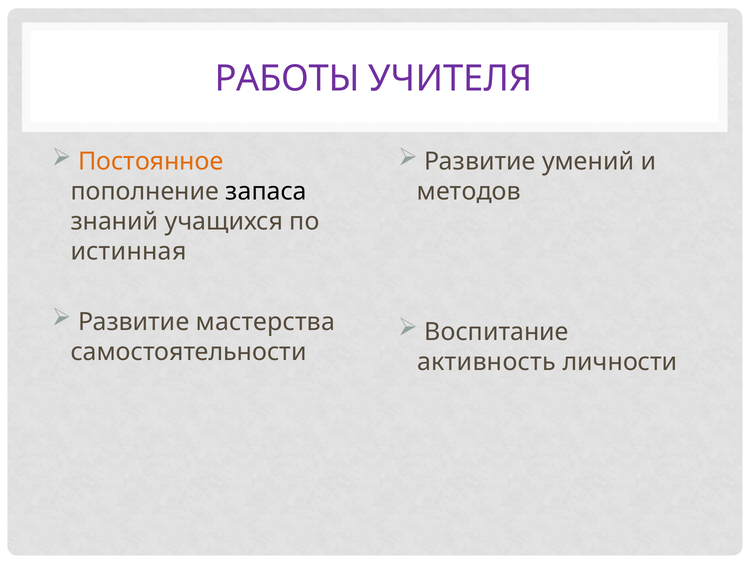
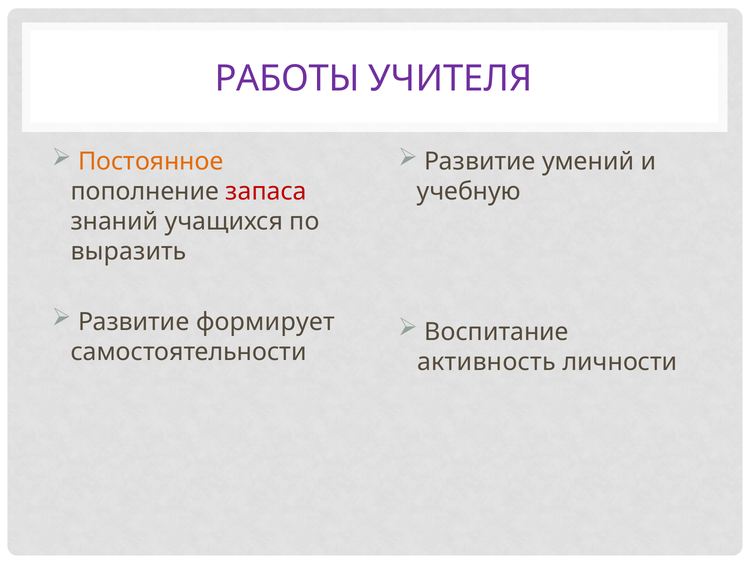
запаса colour: black -> red
методов: методов -> учебную
истинная: истинная -> выразить
мастерства: мастерства -> формирует
